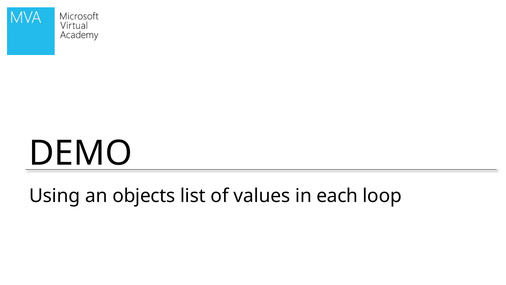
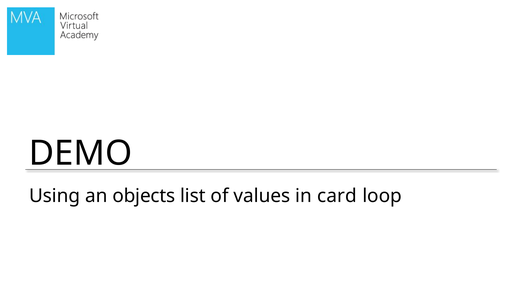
each: each -> card
